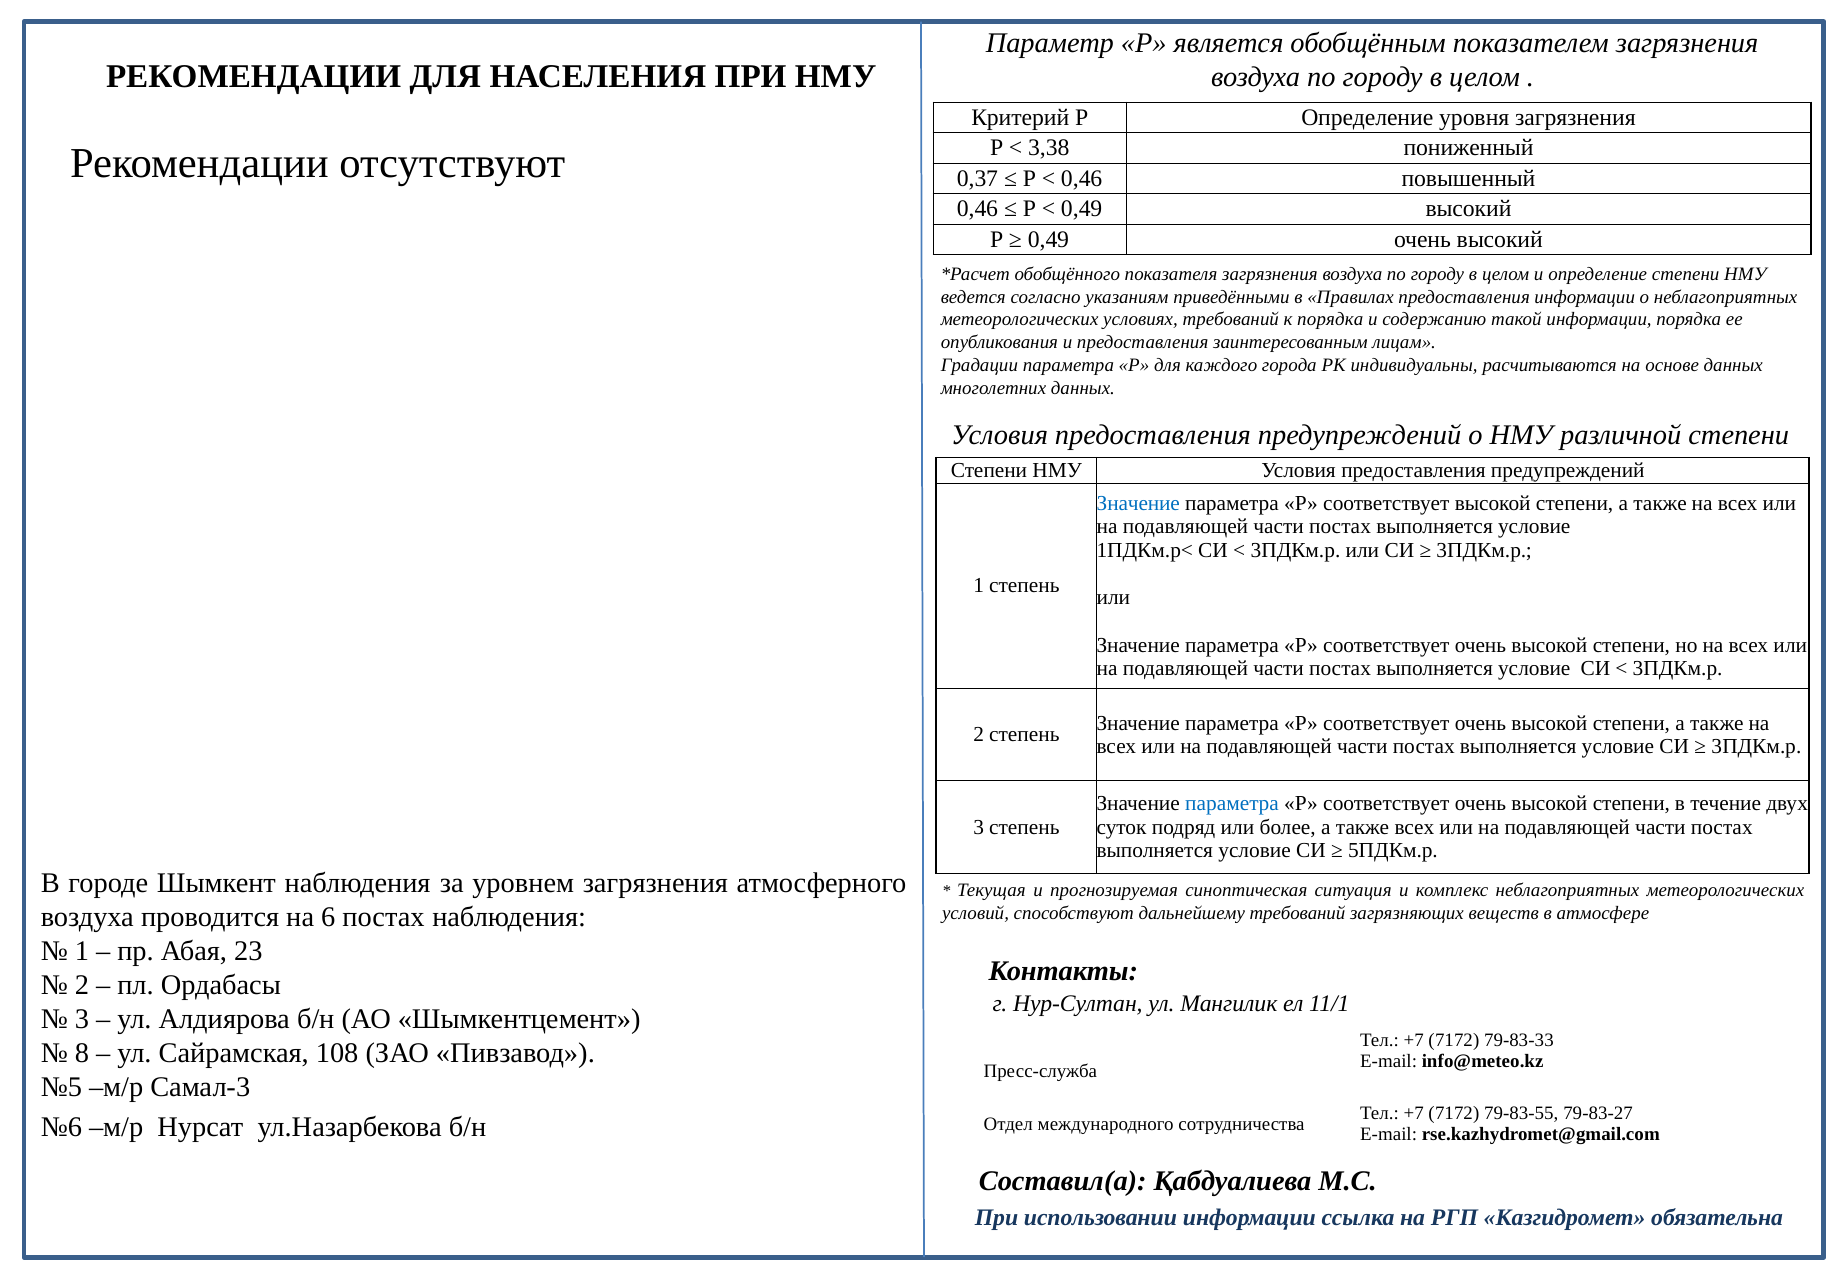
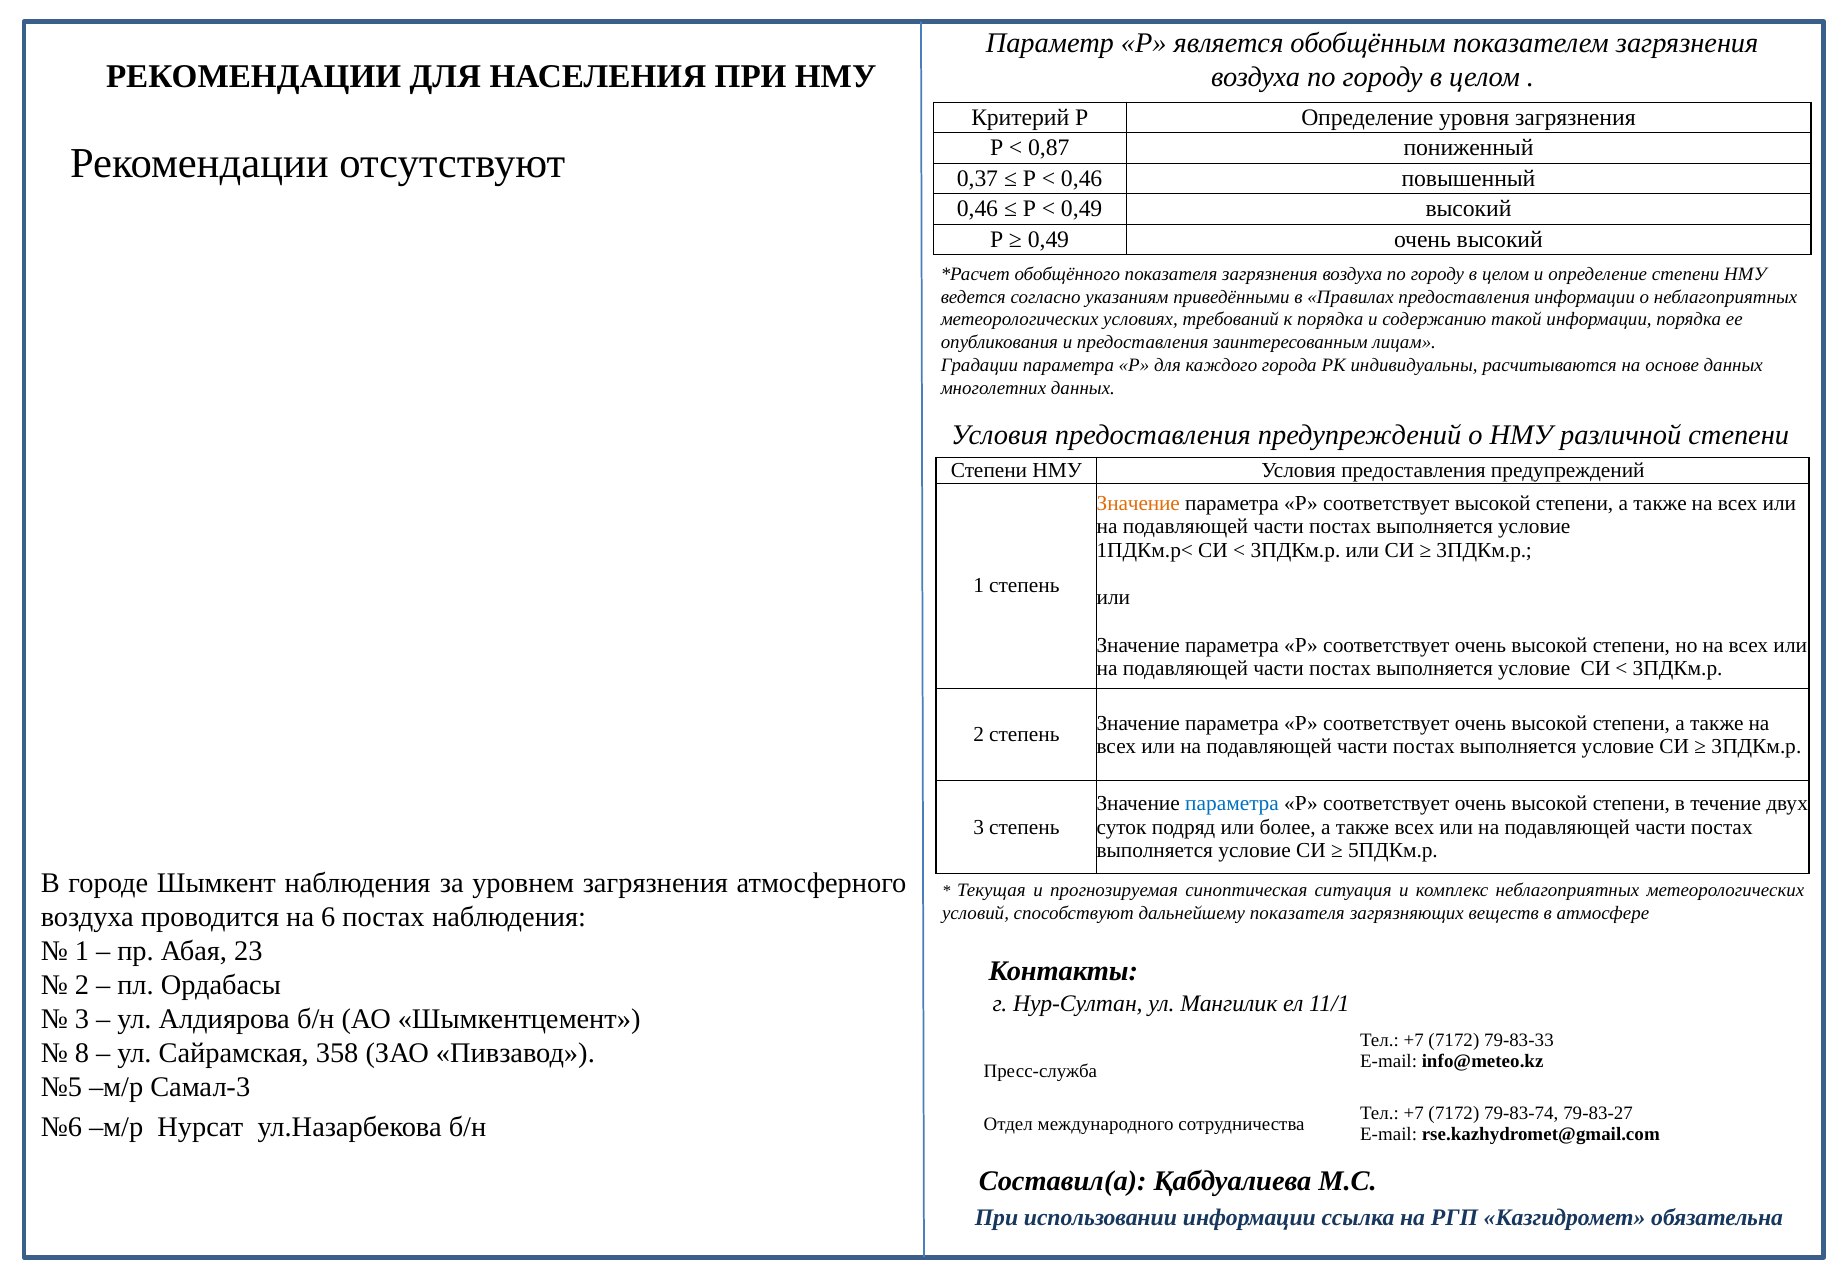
3,38: 3,38 -> 0,87
Значение at (1138, 503) colour: blue -> orange
дальнейшему требований: требований -> показателя
108: 108 -> 358
79-83-55: 79-83-55 -> 79-83-74
